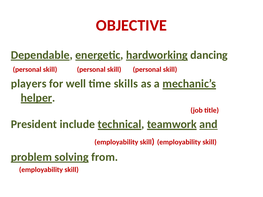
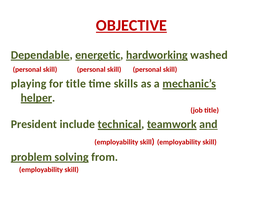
OBJECTIVE underline: none -> present
dancing: dancing -> washed
players: players -> playing
for well: well -> title
